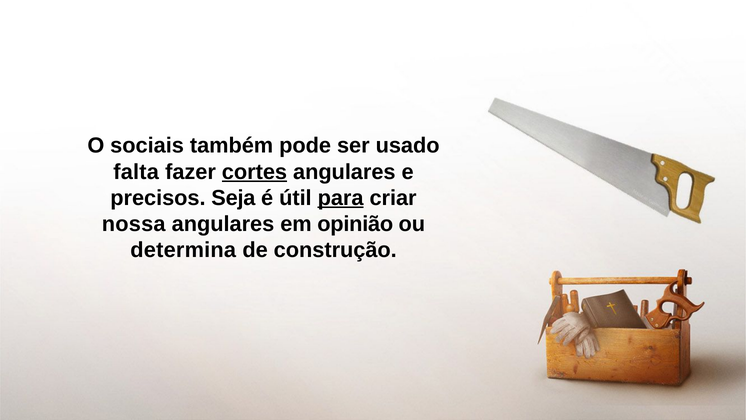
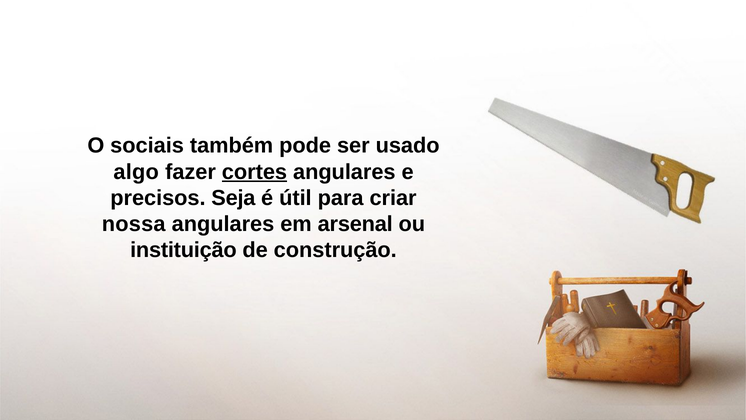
falta: falta -> algo
para underline: present -> none
opinião: opinião -> arsenal
determina: determina -> instituição
